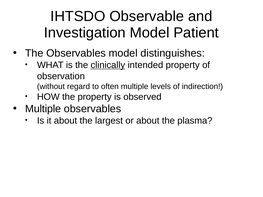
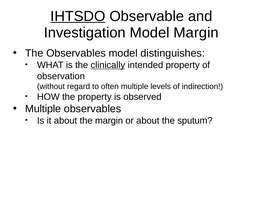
IHTSDO underline: none -> present
Model Patient: Patient -> Margin
the largest: largest -> margin
plasma: plasma -> sputum
